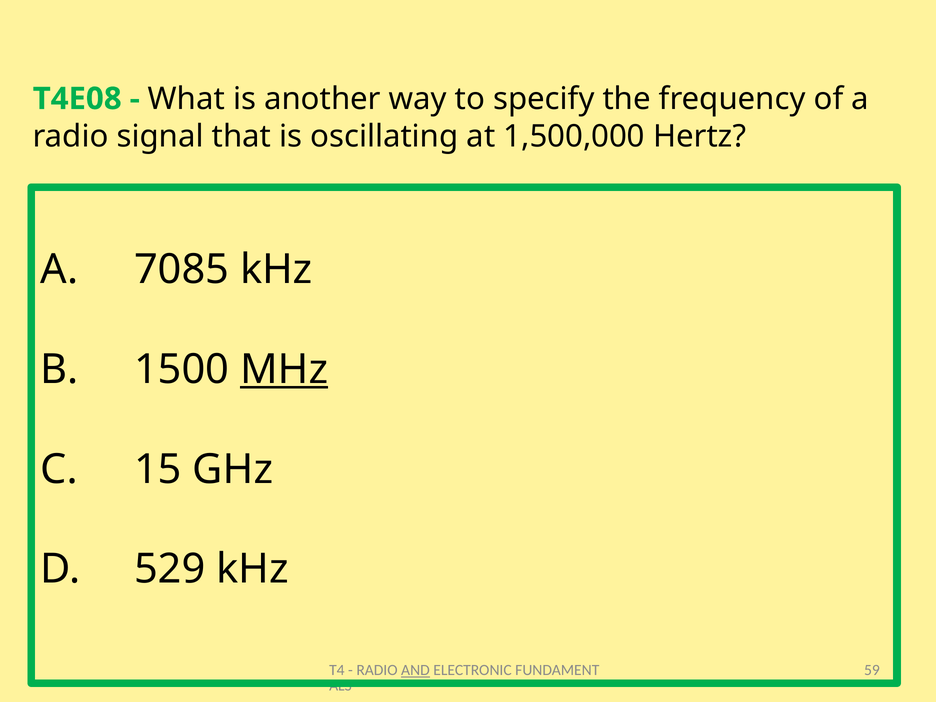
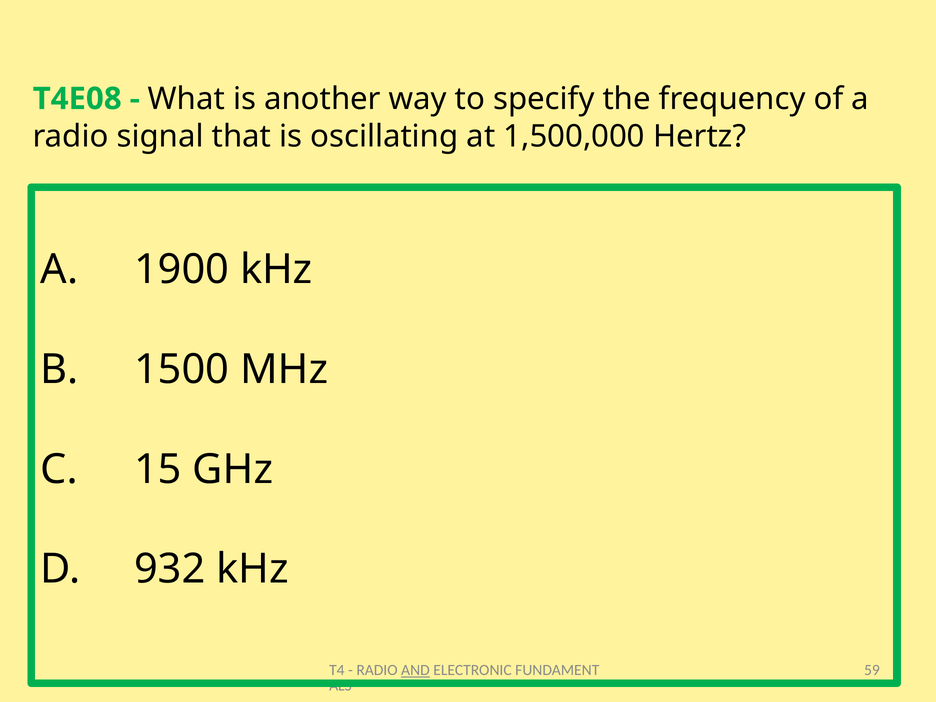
7085: 7085 -> 1900
MHz underline: present -> none
529: 529 -> 932
